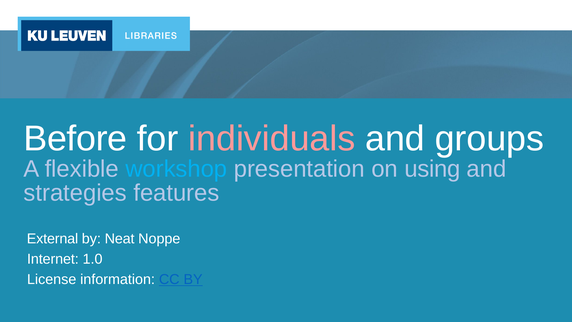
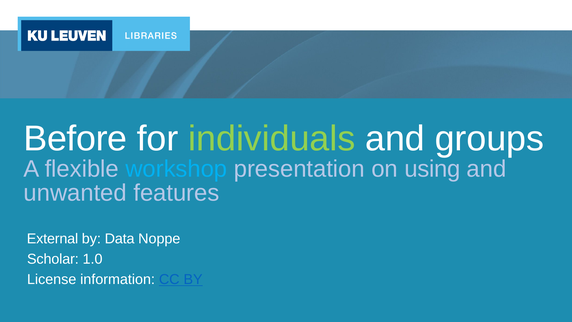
individuals colour: pink -> light green
strategies: strategies -> unwanted
Neat: Neat -> Data
Internet: Internet -> Scholar
